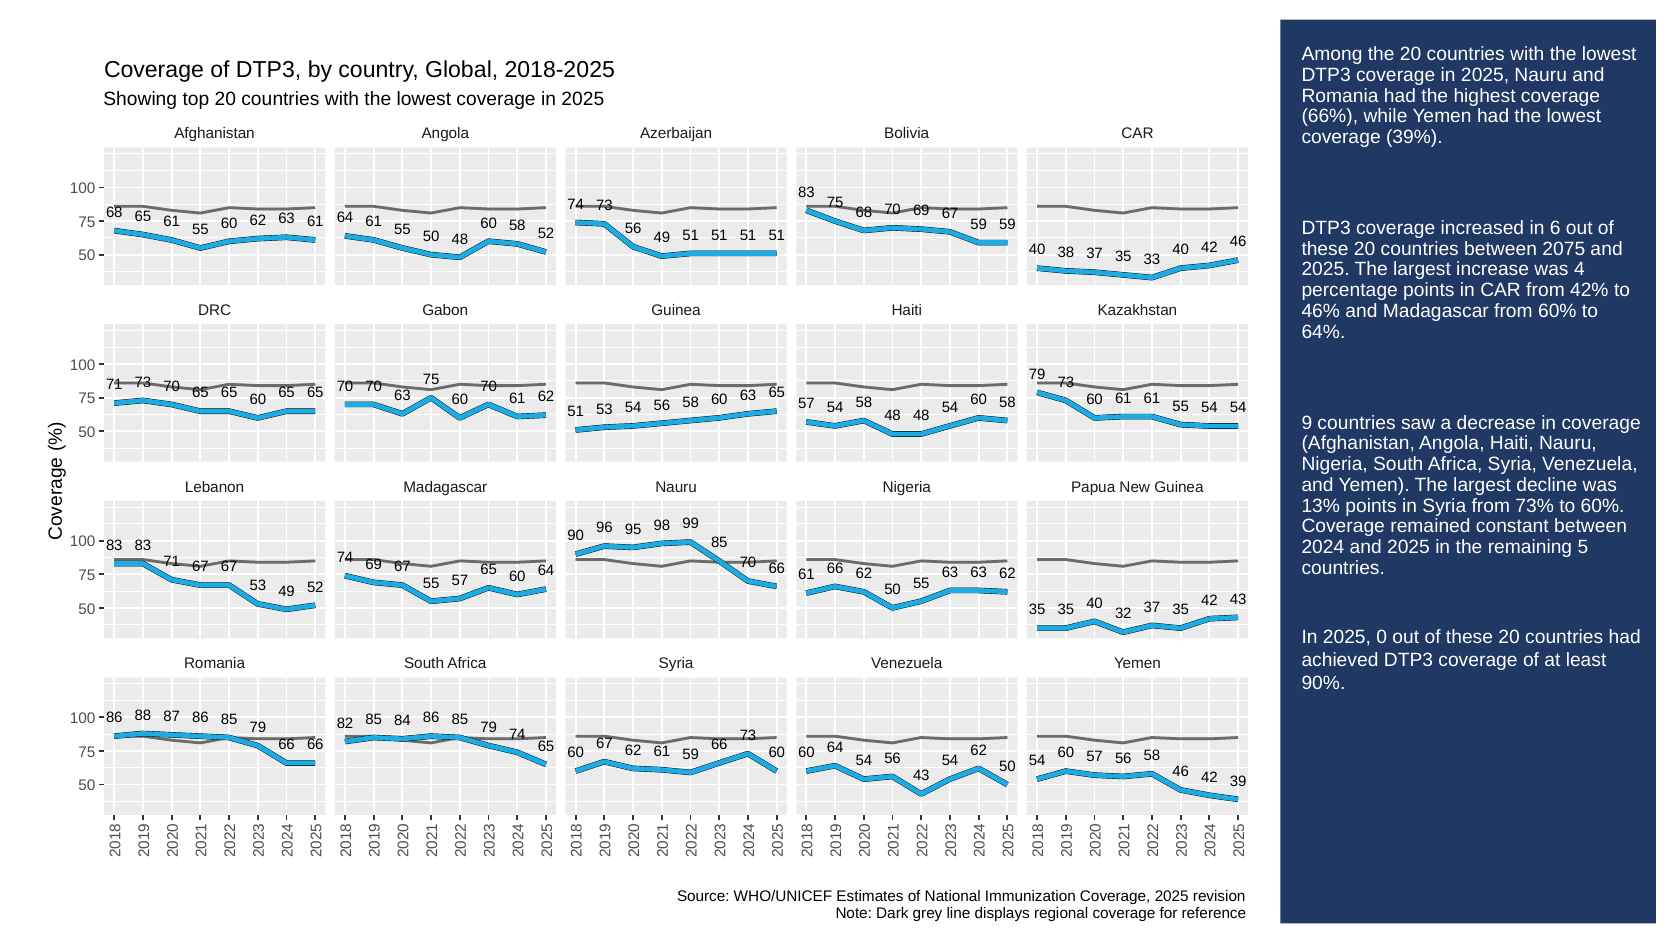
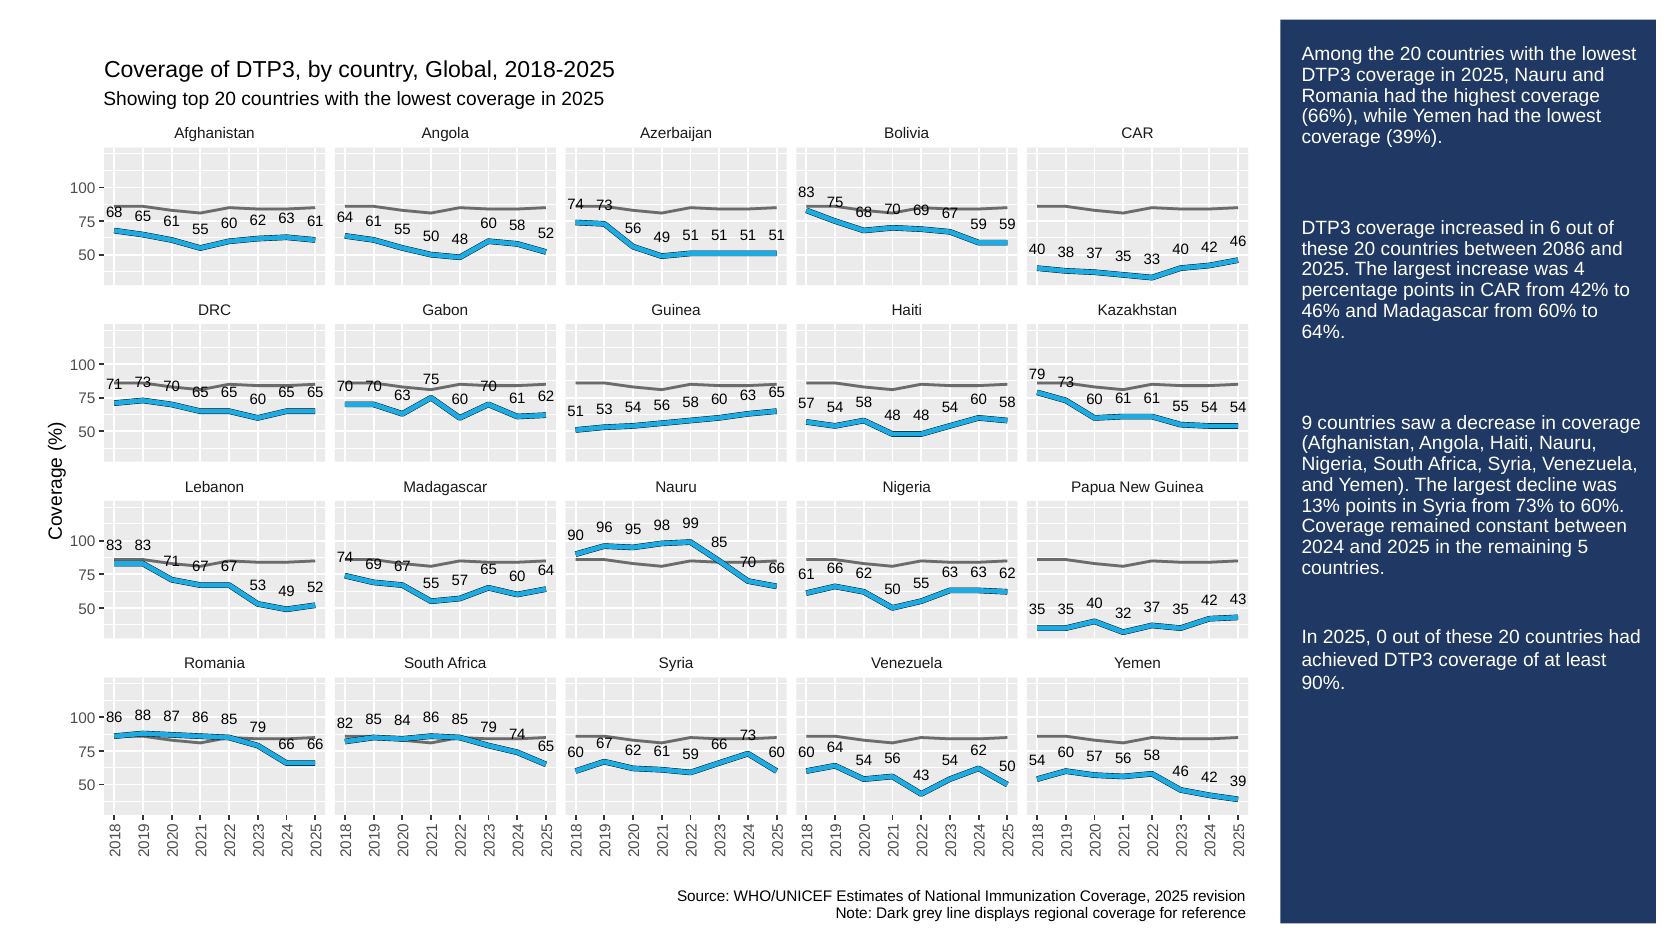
2075: 2075 -> 2086
